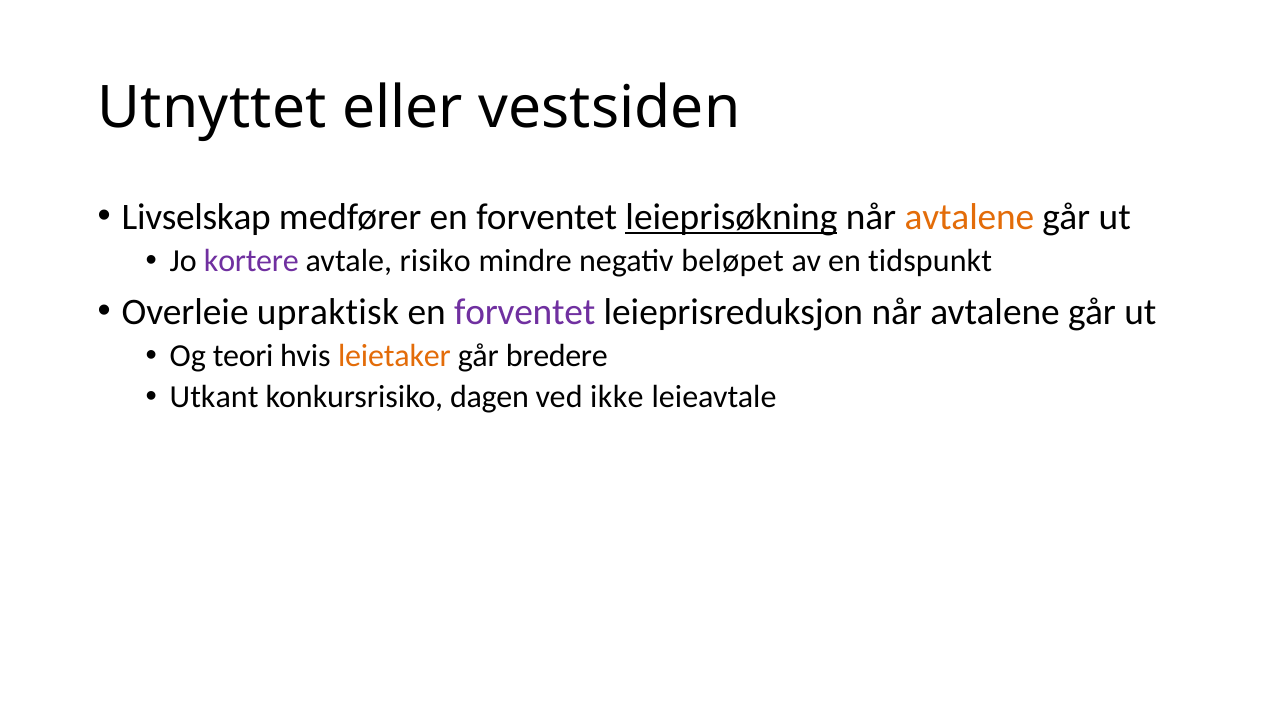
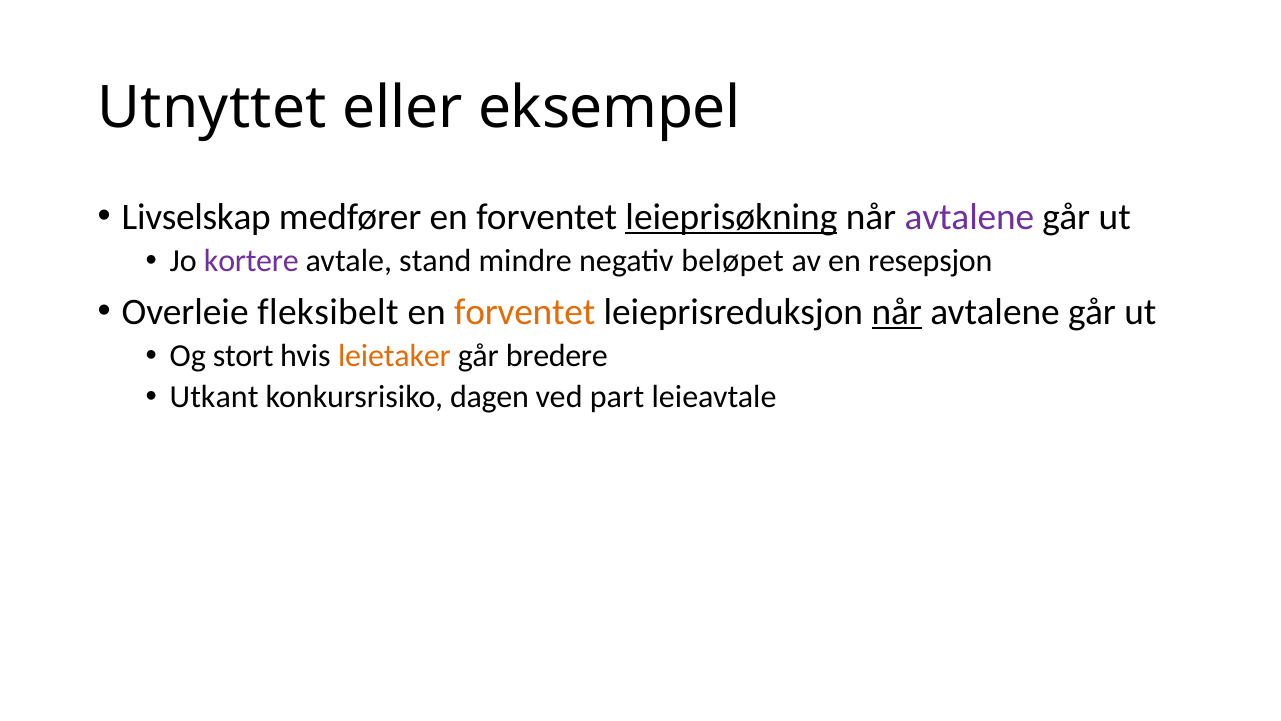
vestsiden: vestsiden -> eksempel
avtalene at (969, 217) colour: orange -> purple
risiko: risiko -> stand
tidspunkt: tidspunkt -> resepsjon
upraktisk: upraktisk -> fleksibelt
forventet at (525, 312) colour: purple -> orange
når at (897, 312) underline: none -> present
teori: teori -> stort
ikke: ikke -> part
